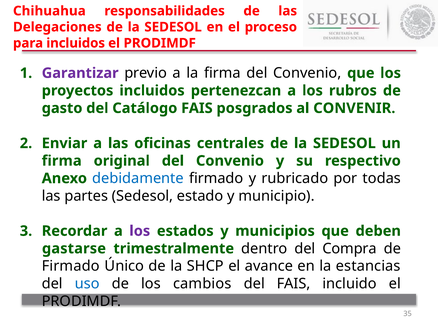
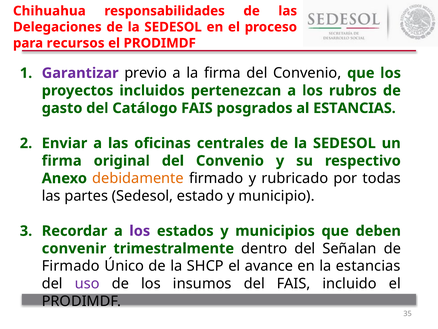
para incluidos: incluidos -> recursos
al CONVENIR: CONVENIR -> ESTANCIAS
debidamente colour: blue -> orange
gastarse: gastarse -> convenir
Compra: Compra -> Señalan
uso colour: blue -> purple
cambios: cambios -> insumos
